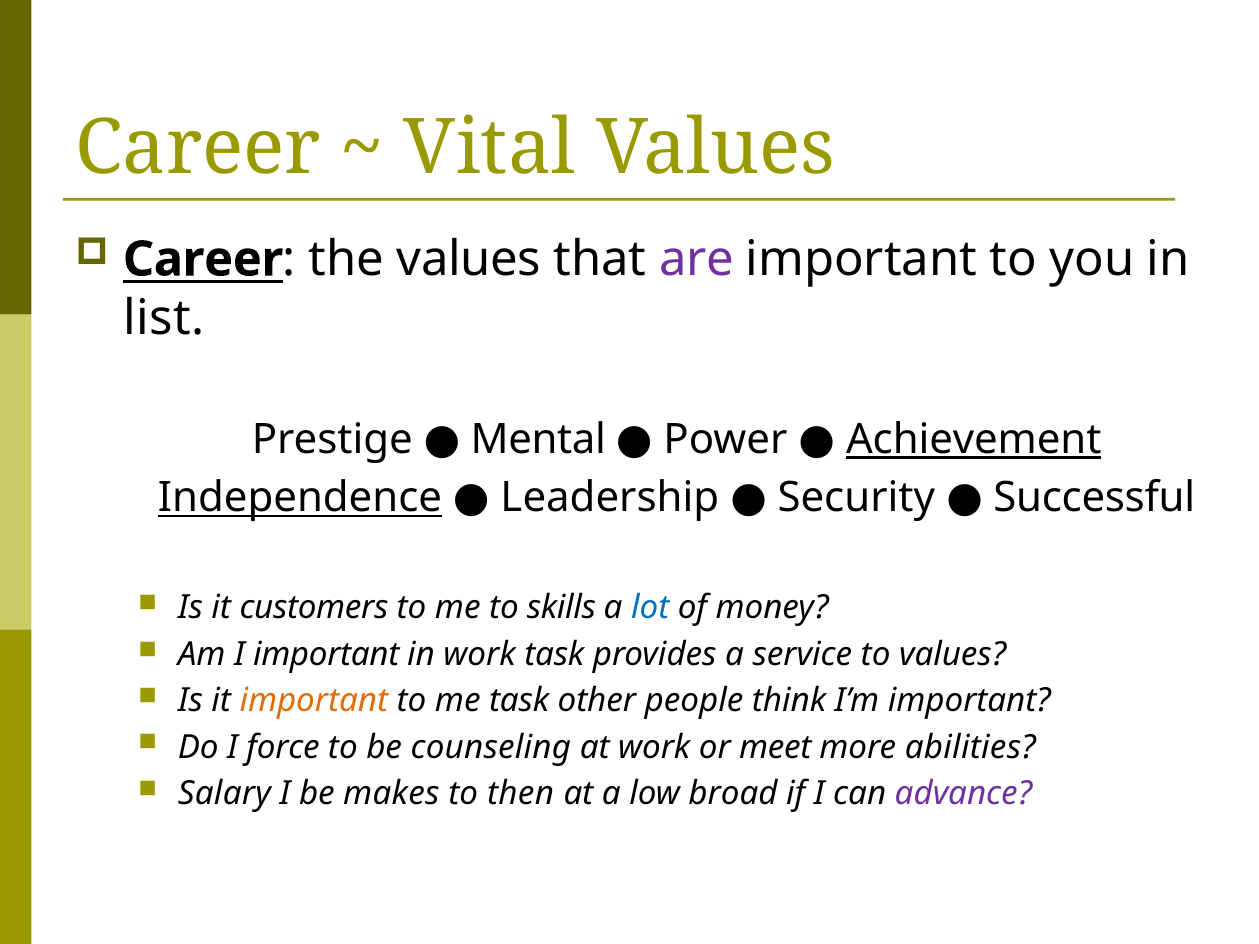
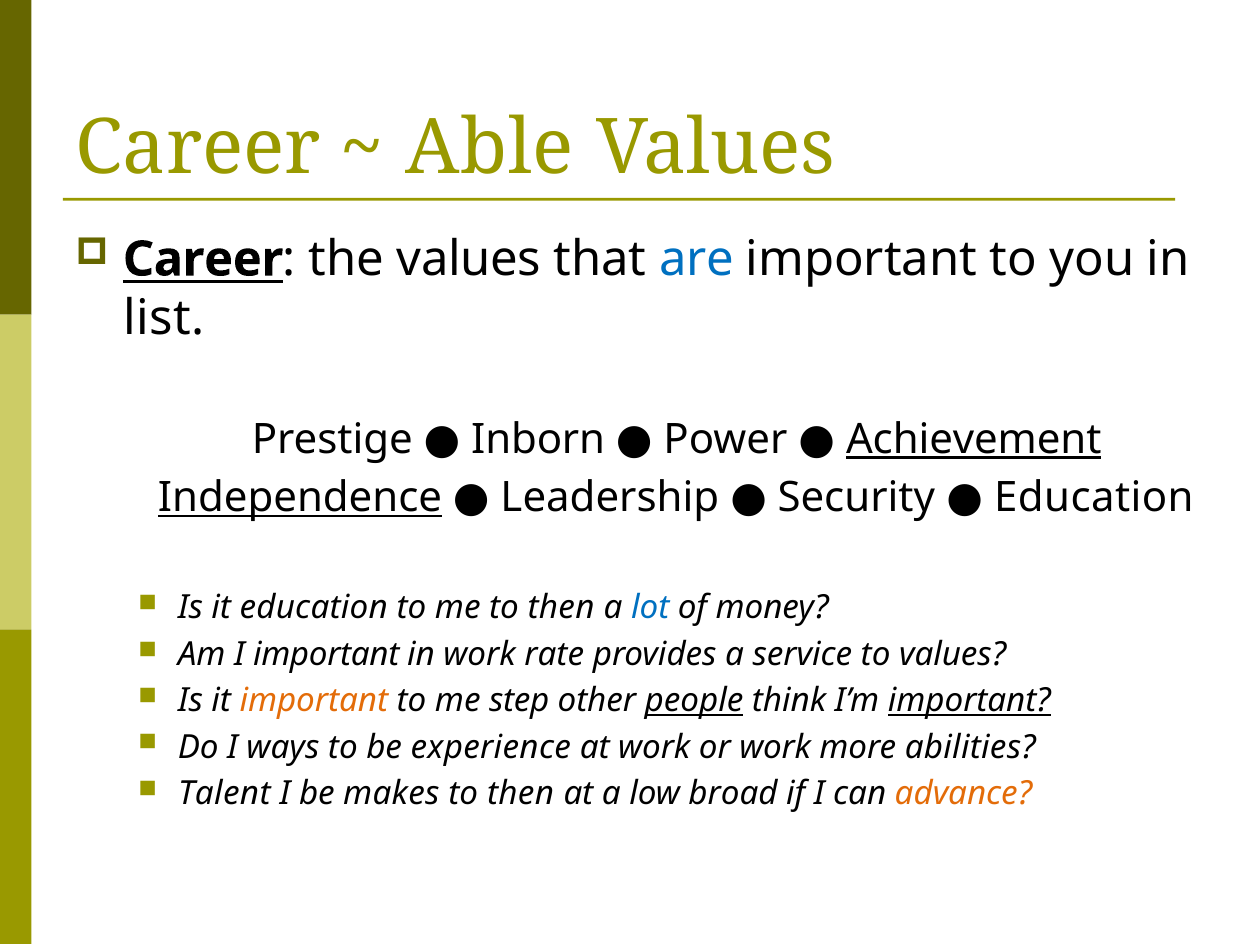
Vital: Vital -> Able
are colour: purple -> blue
Mental: Mental -> Inborn
Security Successful: Successful -> Education
it customers: customers -> education
me to skills: skills -> then
work task: task -> rate
me task: task -> step
people underline: none -> present
important at (969, 701) underline: none -> present
force: force -> ways
counseling: counseling -> experience
or meet: meet -> work
Salary: Salary -> Talent
advance colour: purple -> orange
